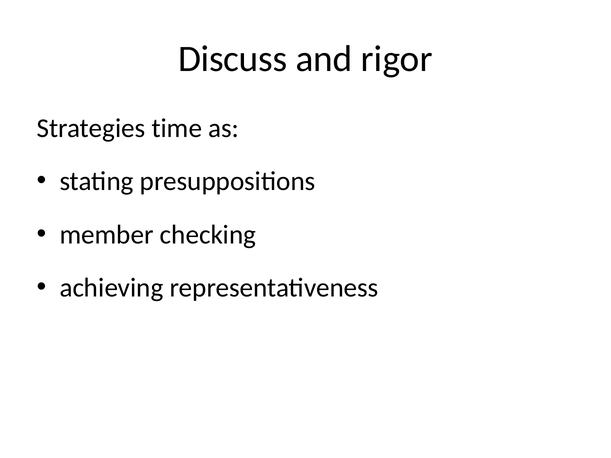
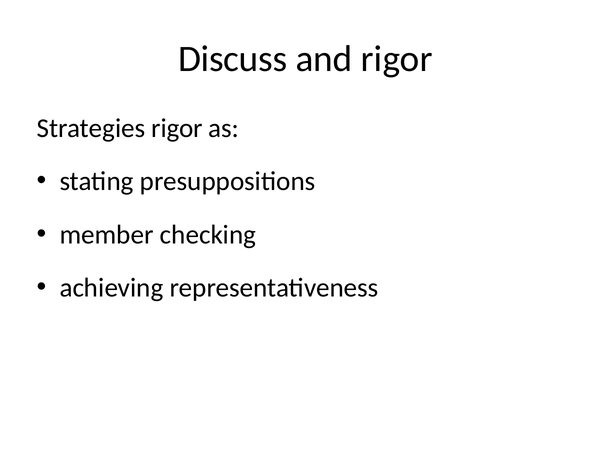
Strategies time: time -> rigor
